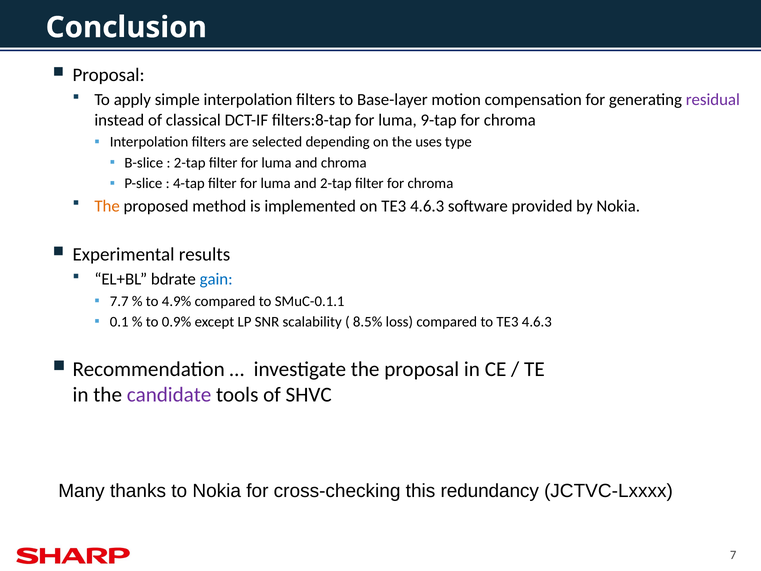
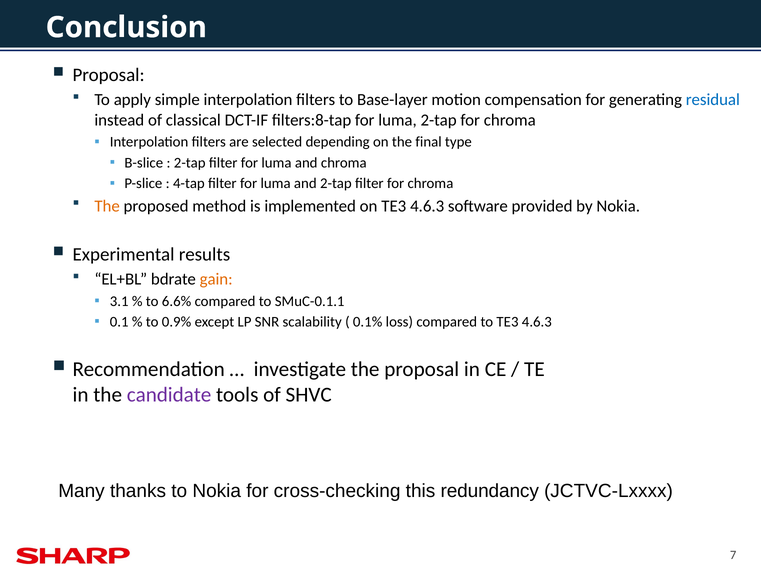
residual colour: purple -> blue
luma 9-tap: 9-tap -> 2-tap
uses: uses -> final
gain colour: blue -> orange
7.7: 7.7 -> 3.1
4.9%: 4.9% -> 6.6%
8.5%: 8.5% -> 0.1%
